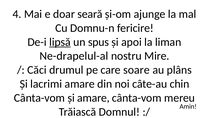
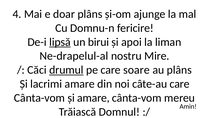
doar seară: seară -> plâns
spus: spus -> birui
drumul underline: none -> present
câte-au chin: chin -> care
